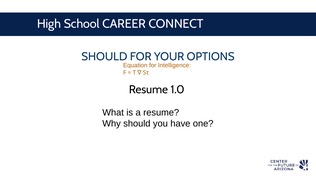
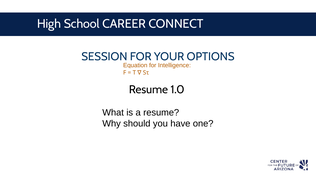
SHOULD at (104, 56): SHOULD -> SESSION
